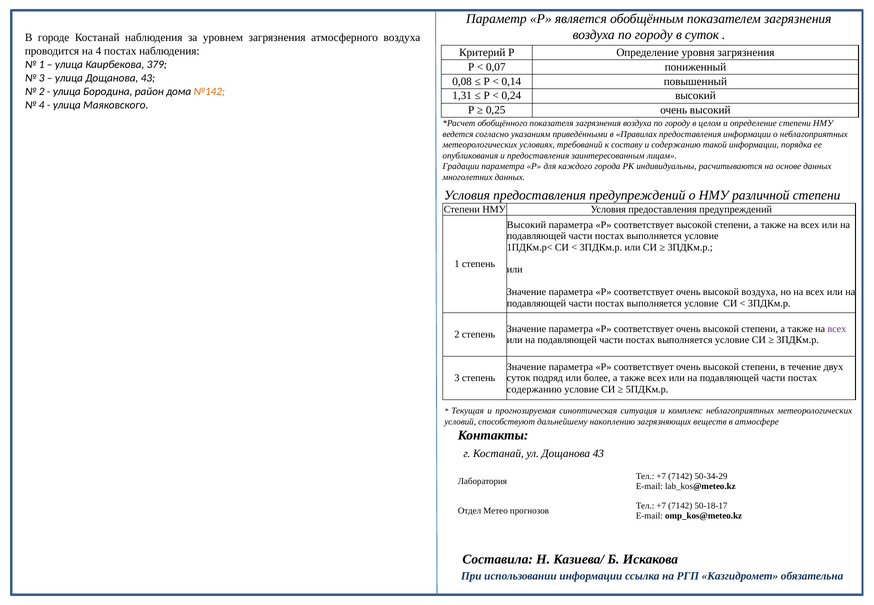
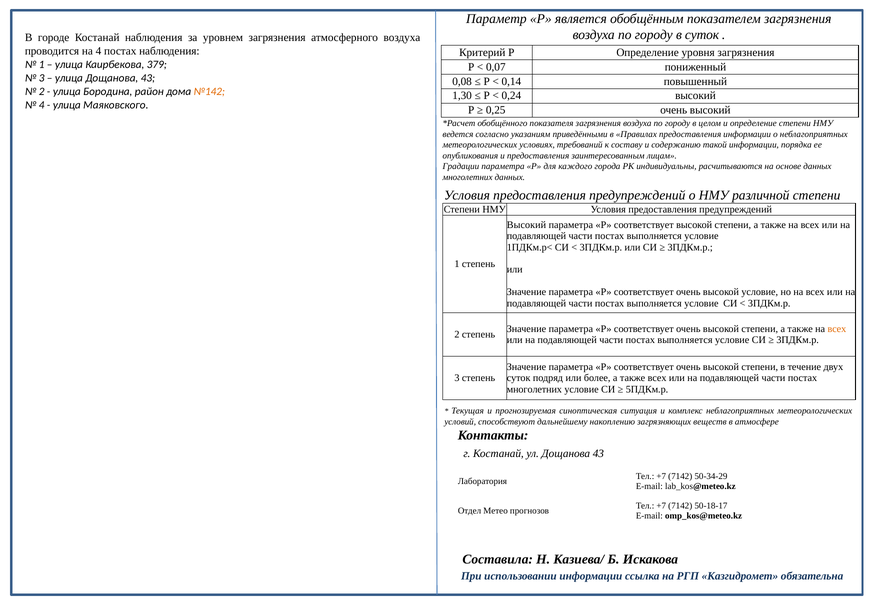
1,31: 1,31 -> 1,30
высокой воздуха: воздуха -> условие
всех at (837, 329) colour: purple -> orange
содержанию at (534, 389): содержанию -> многолетних
